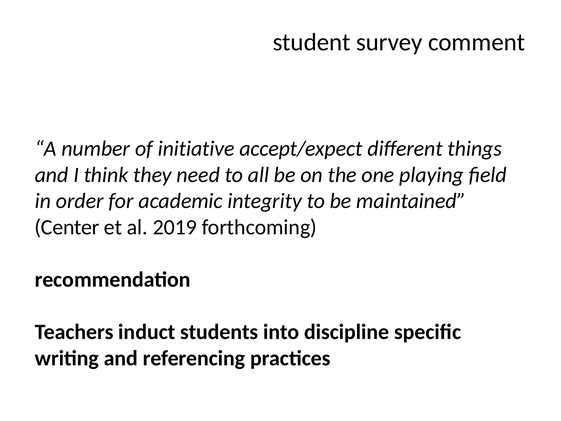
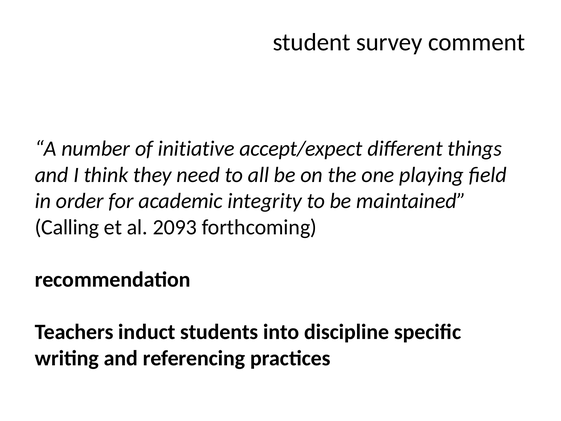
Center: Center -> Calling
2019: 2019 -> 2093
